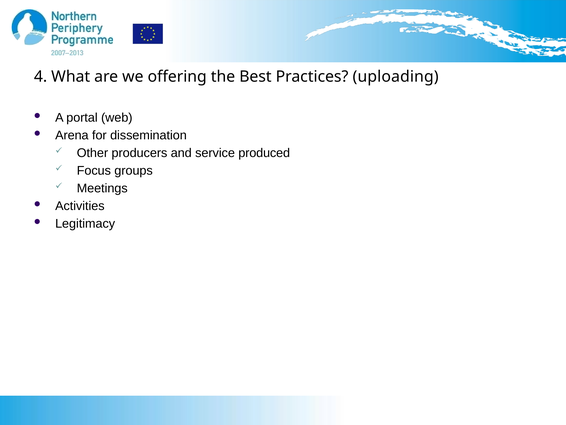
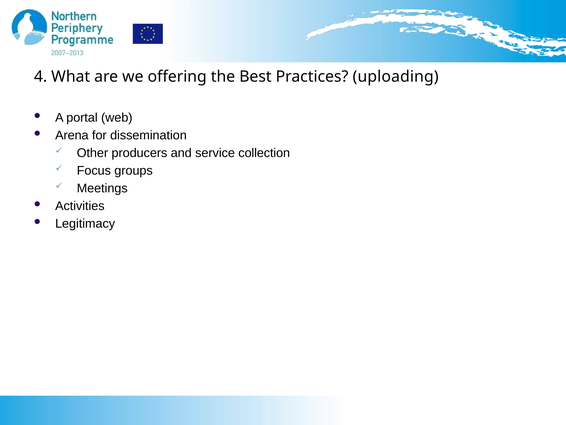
produced: produced -> collection
